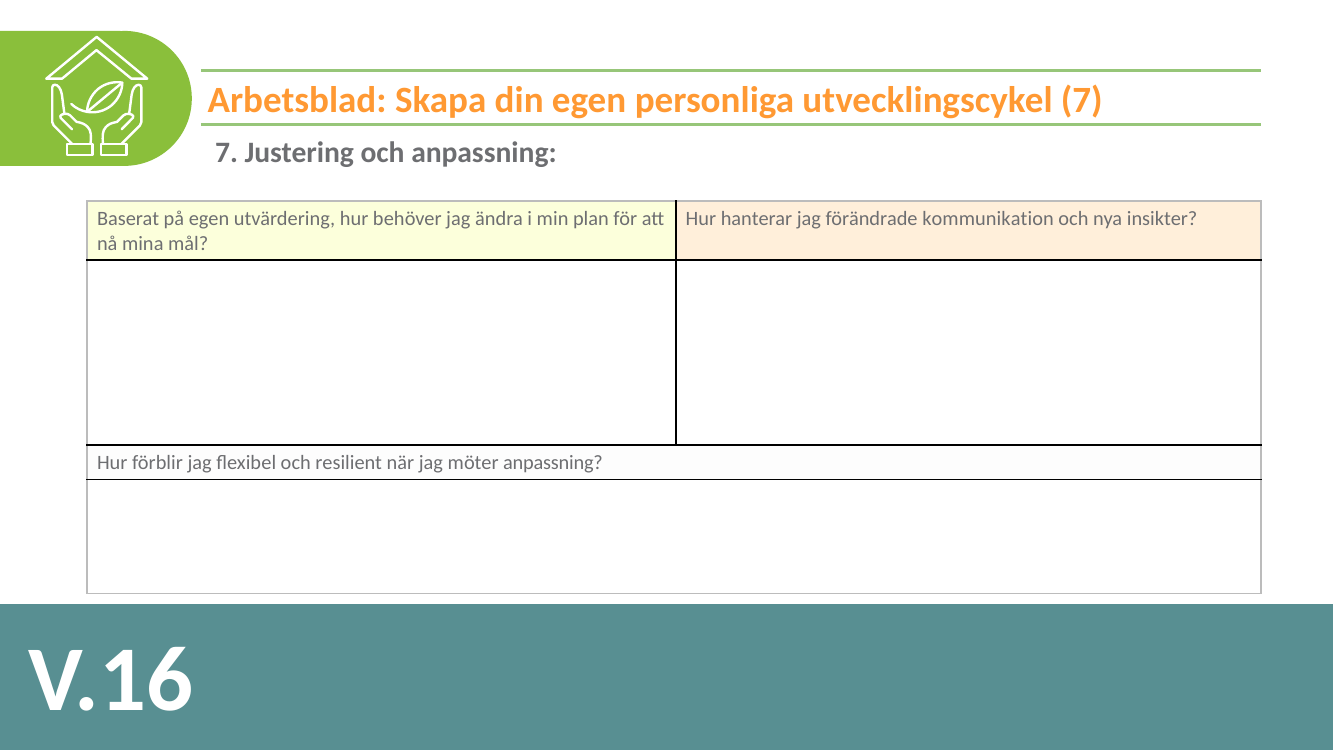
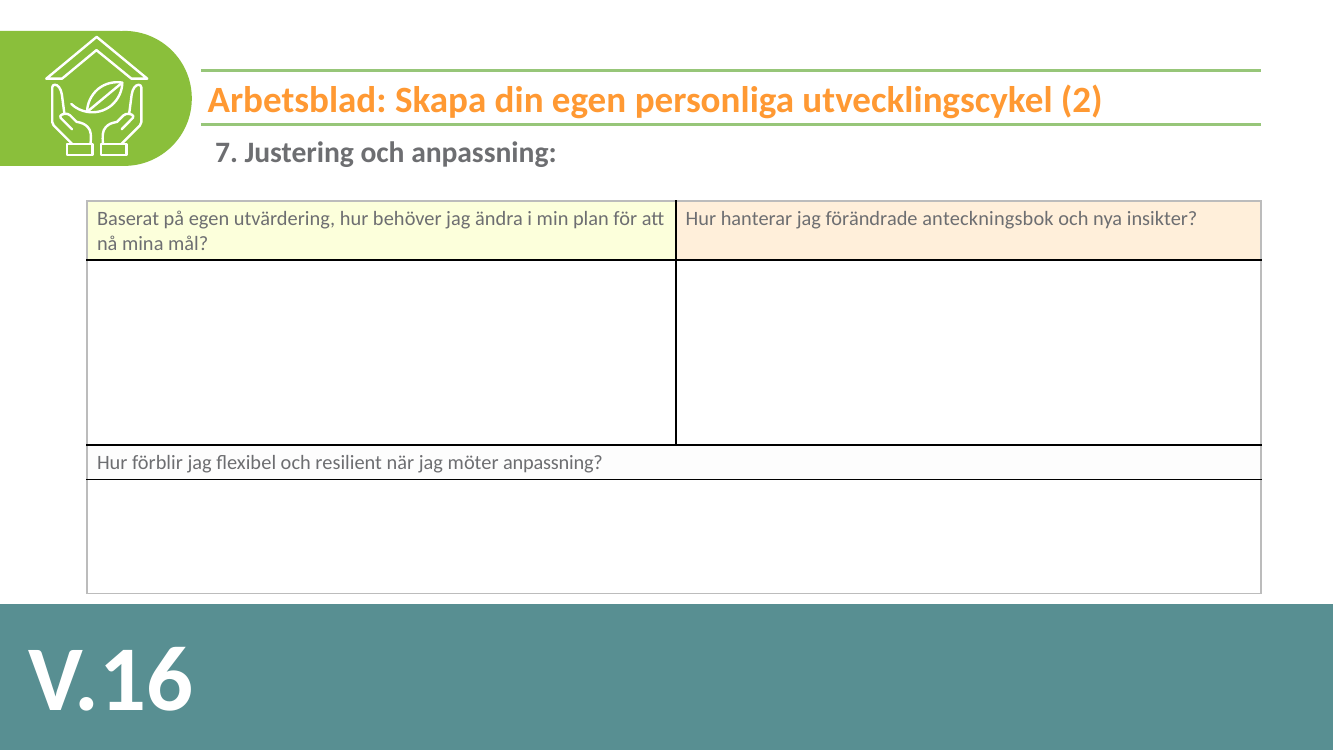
utvecklingscykel 7: 7 -> 2
kommunikation: kommunikation -> anteckningsbok
